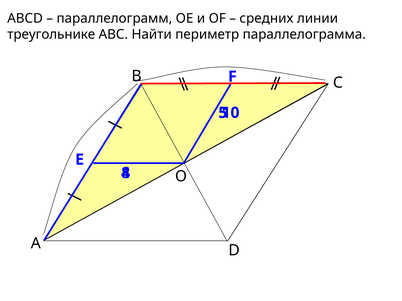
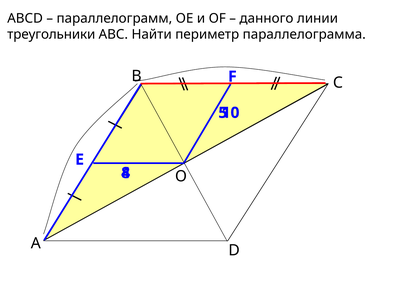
средних: средних -> данного
треугольнике: треугольнике -> треугольники
